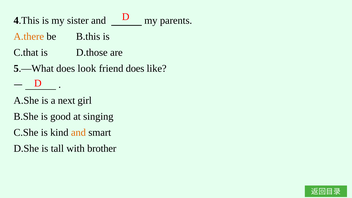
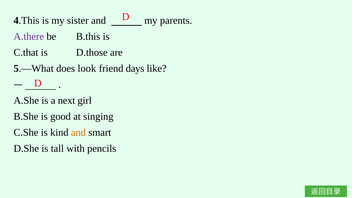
A.there colour: orange -> purple
friend does: does -> days
brother: brother -> pencils
